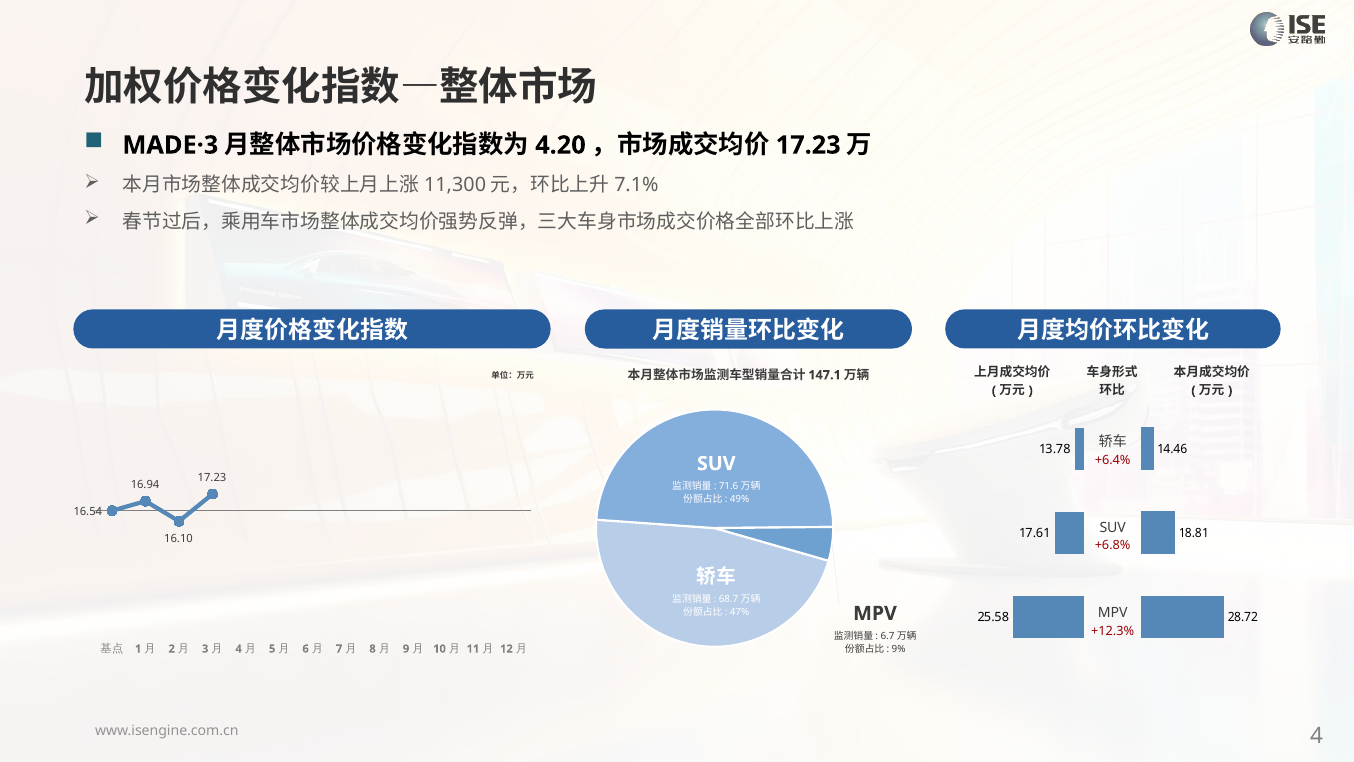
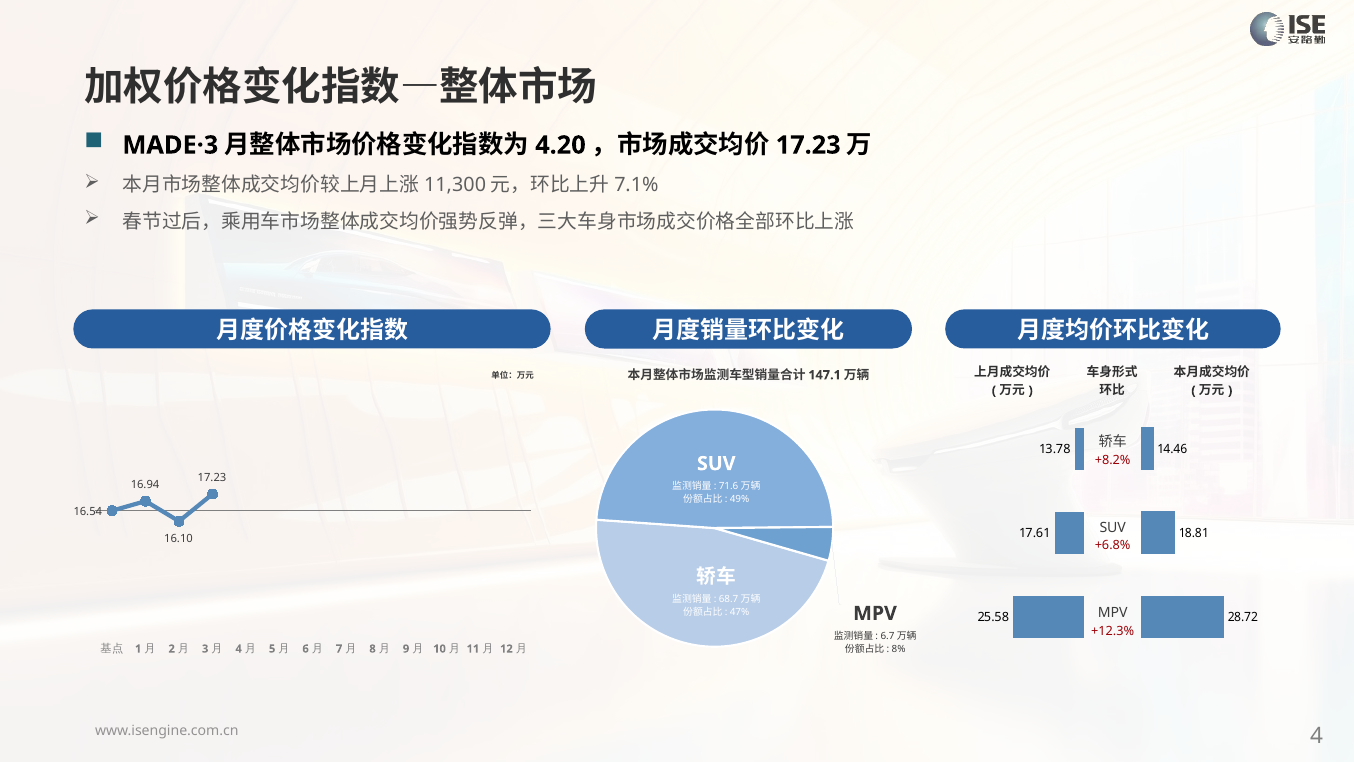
+6.4%: +6.4% -> +8.2%
9%: 9% -> 8%
